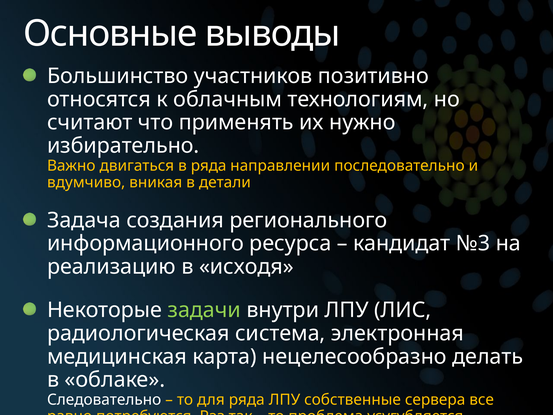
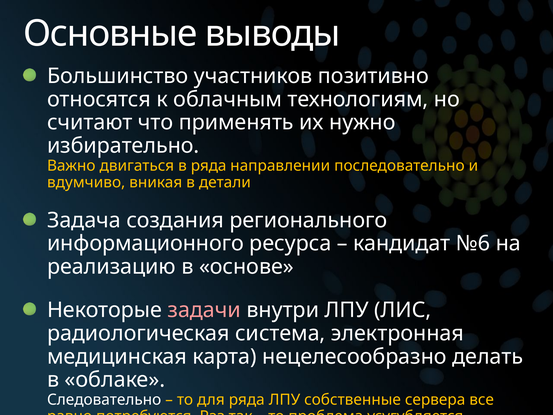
№3: №3 -> №6
исходя: исходя -> основе
задачи colour: light green -> pink
